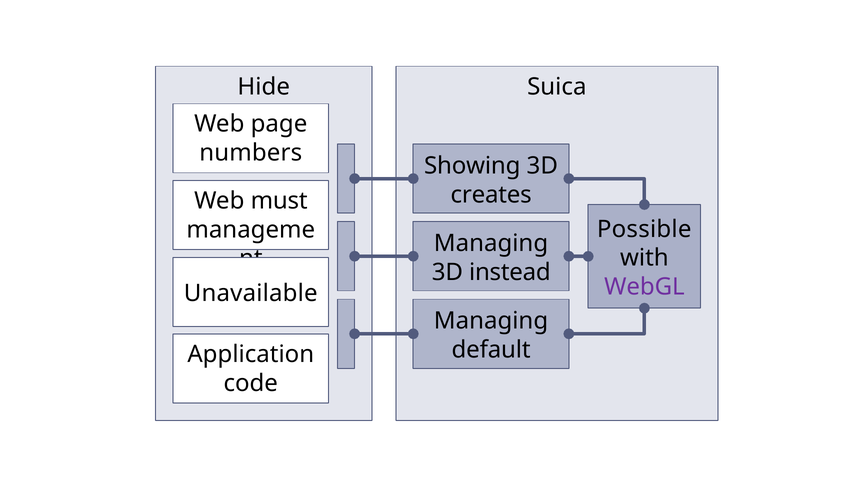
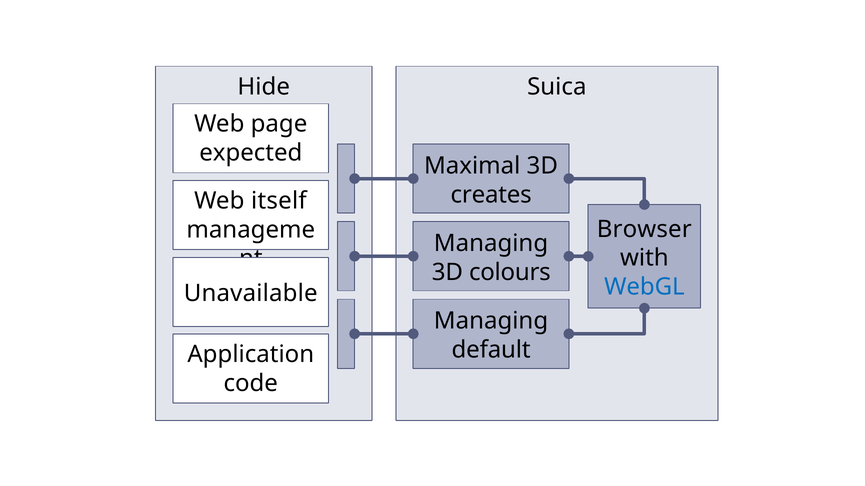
numbers: numbers -> expected
Showing: Showing -> Maximal
must: must -> itself
Possible: Possible -> Browser
instead: instead -> colours
WebGL colour: purple -> blue
